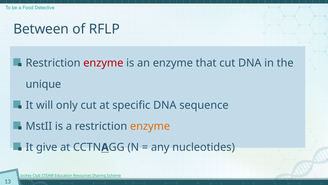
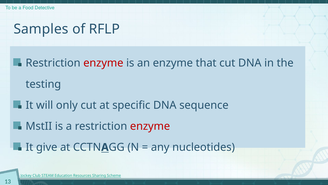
Between: Between -> Samples
unique: unique -> testing
enzyme at (150, 126) colour: orange -> red
